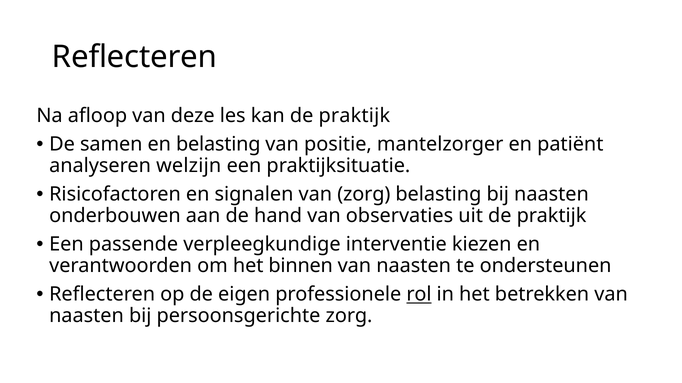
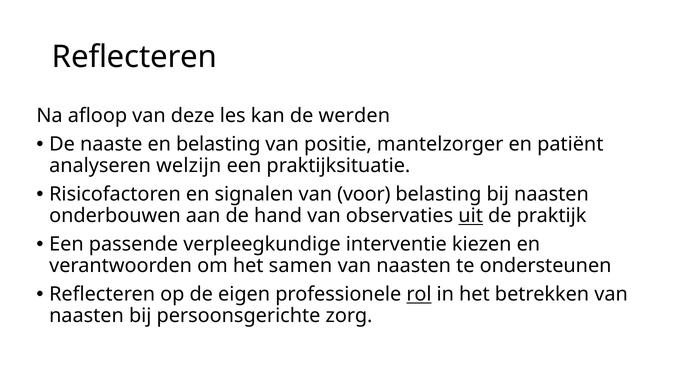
kan de praktijk: praktijk -> werden
samen: samen -> naaste
van zorg: zorg -> voor
uit underline: none -> present
binnen: binnen -> samen
